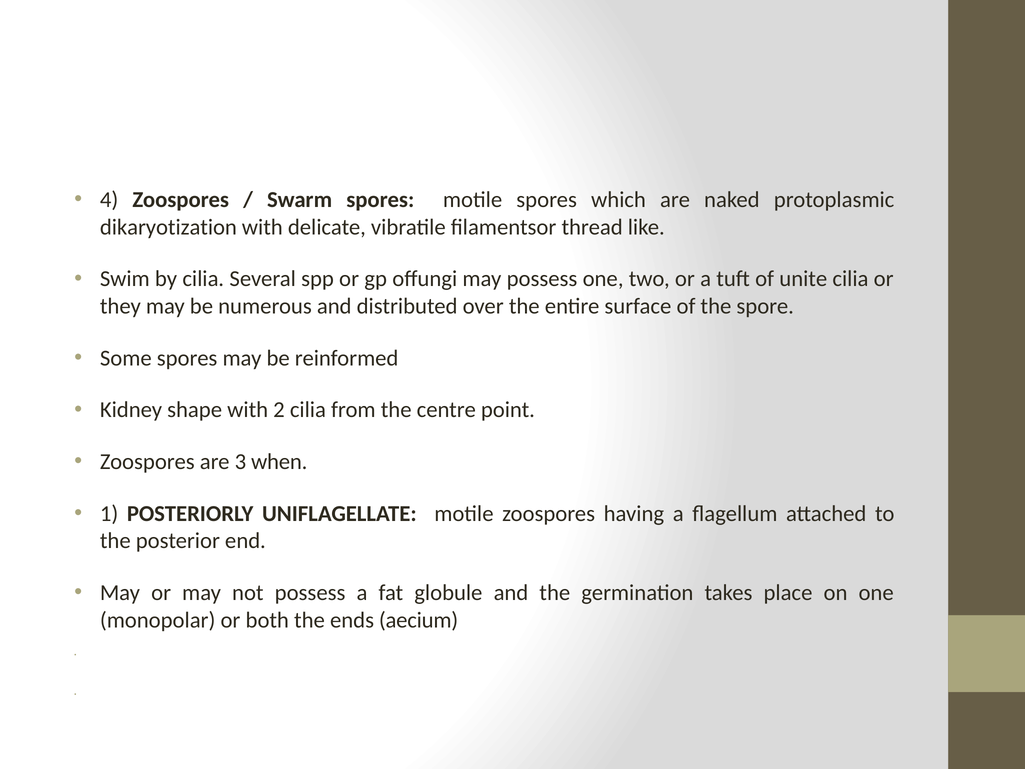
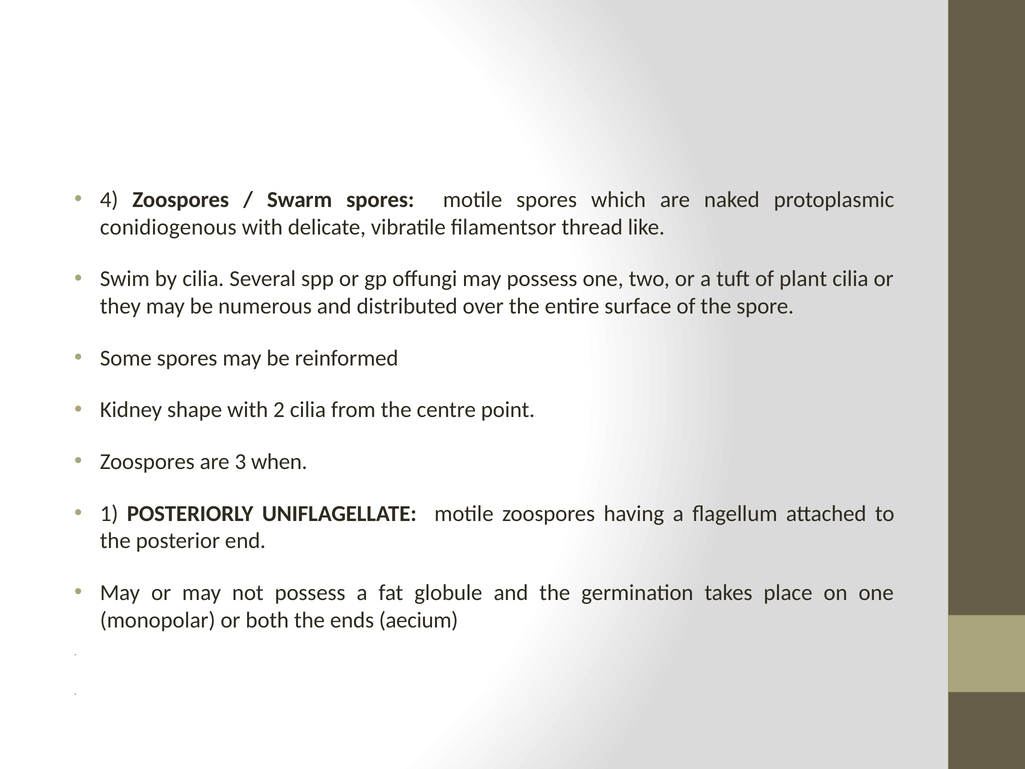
dikaryotization: dikaryotization -> conidiogenous
unite: unite -> plant
